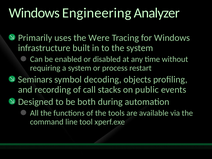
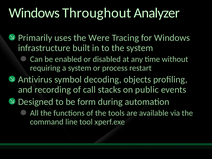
Engineering: Engineering -> Throughout
Seminars: Seminars -> Antivirus
both: both -> form
